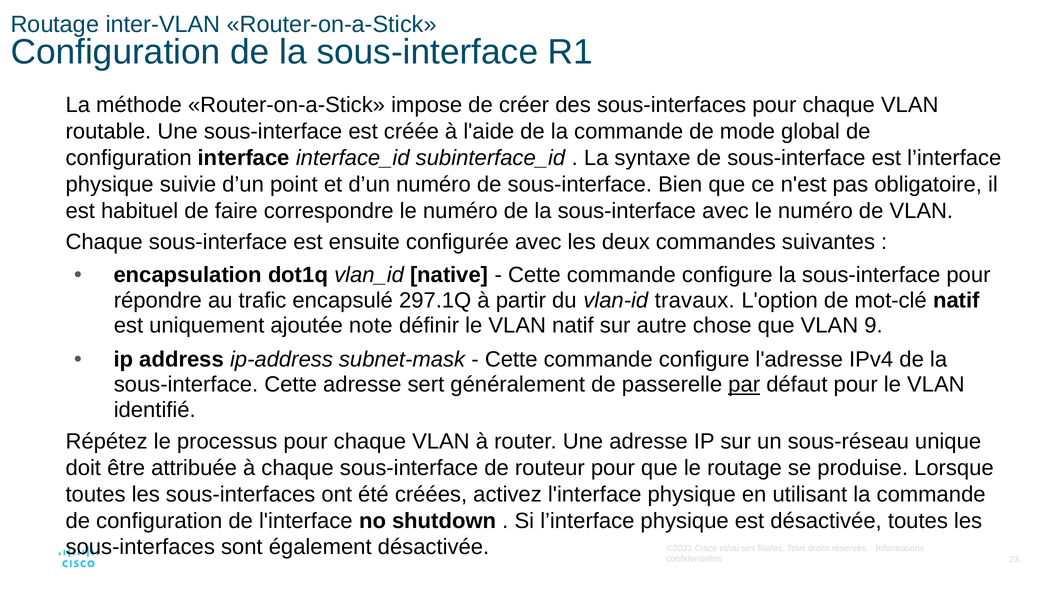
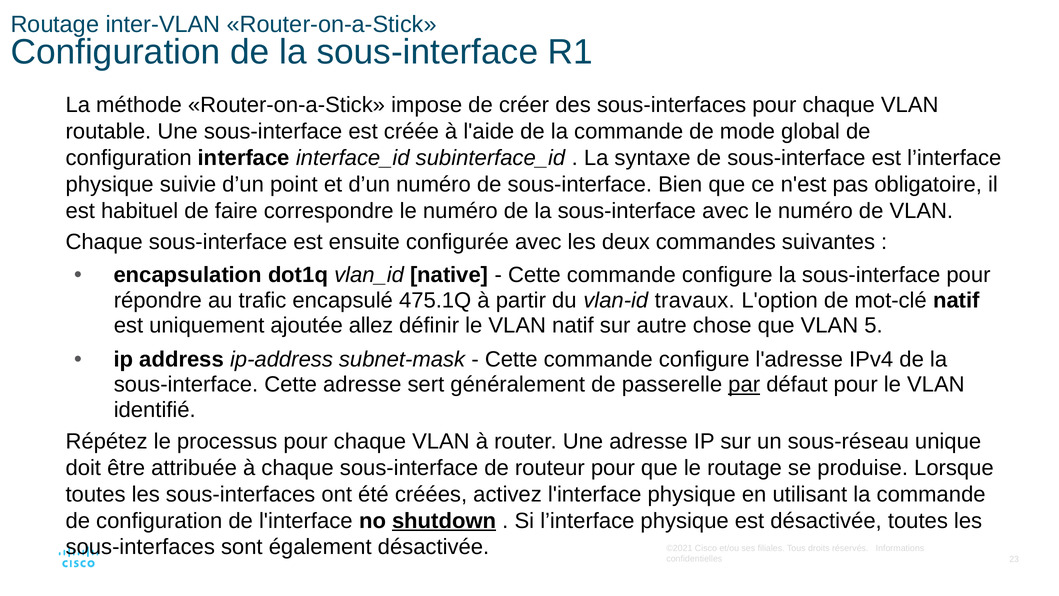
297.1Q: 297.1Q -> 475.1Q
note: note -> allez
9: 9 -> 5
shutdown underline: none -> present
